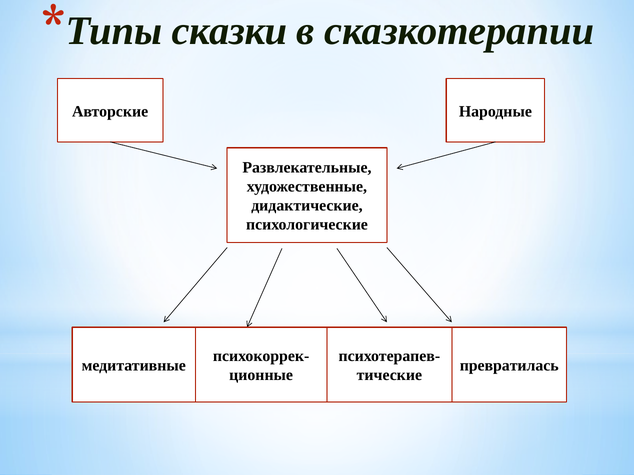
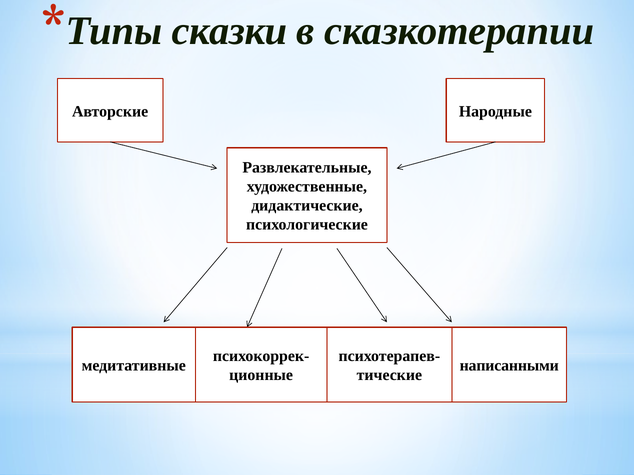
превратилась: превратилась -> написанными
